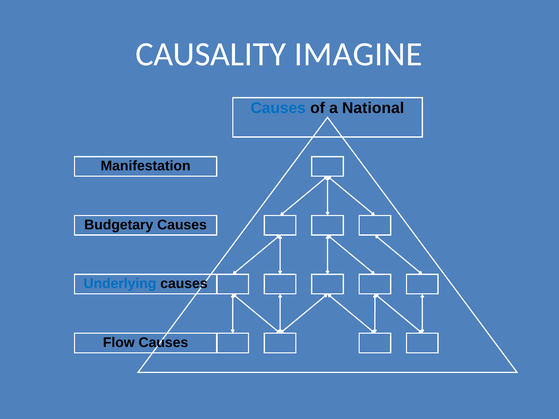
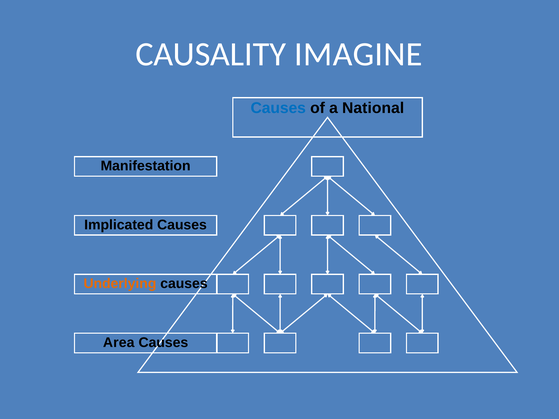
Budgetary: Budgetary -> Implicated
Underlying colour: blue -> orange
Flow: Flow -> Area
